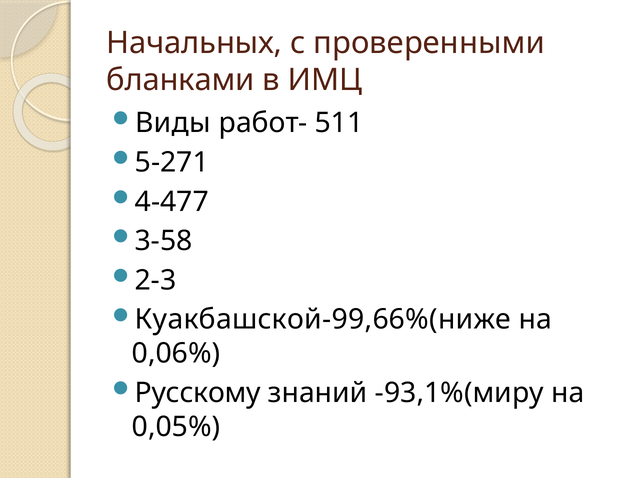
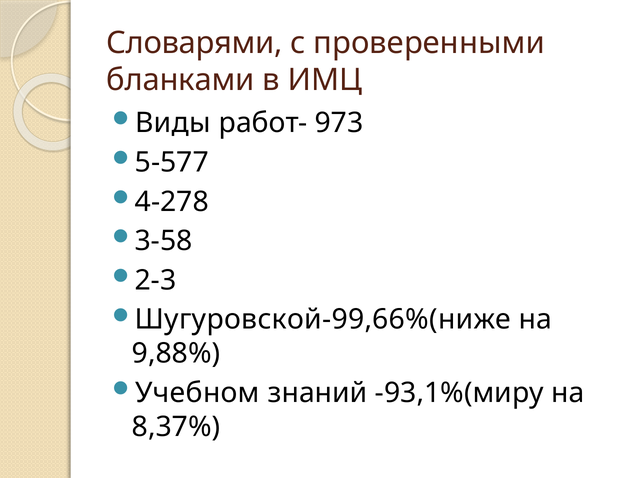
Начальных: Начальных -> Словарями
511: 511 -> 973
5-271: 5-271 -> 5-577
4-477: 4-477 -> 4-278
Куакбашской-99,66%(ниже: Куакбашской-99,66%(ниже -> Шугуровской-99,66%(ниже
0,06%: 0,06% -> 9,88%
Русскому: Русскому -> Учебном
0,05%: 0,05% -> 8,37%
